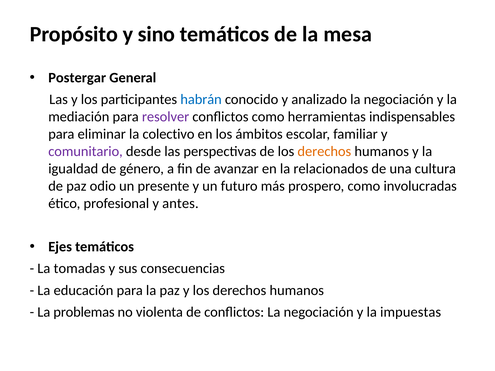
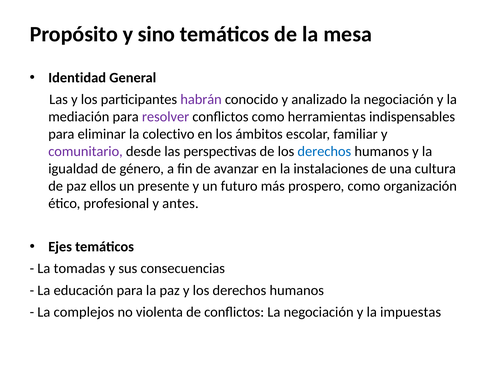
Postergar: Postergar -> Identidad
habrán colour: blue -> purple
derechos at (324, 152) colour: orange -> blue
relacionados: relacionados -> instalaciones
odio: odio -> ellos
involucradas: involucradas -> organización
problemas: problemas -> complejos
